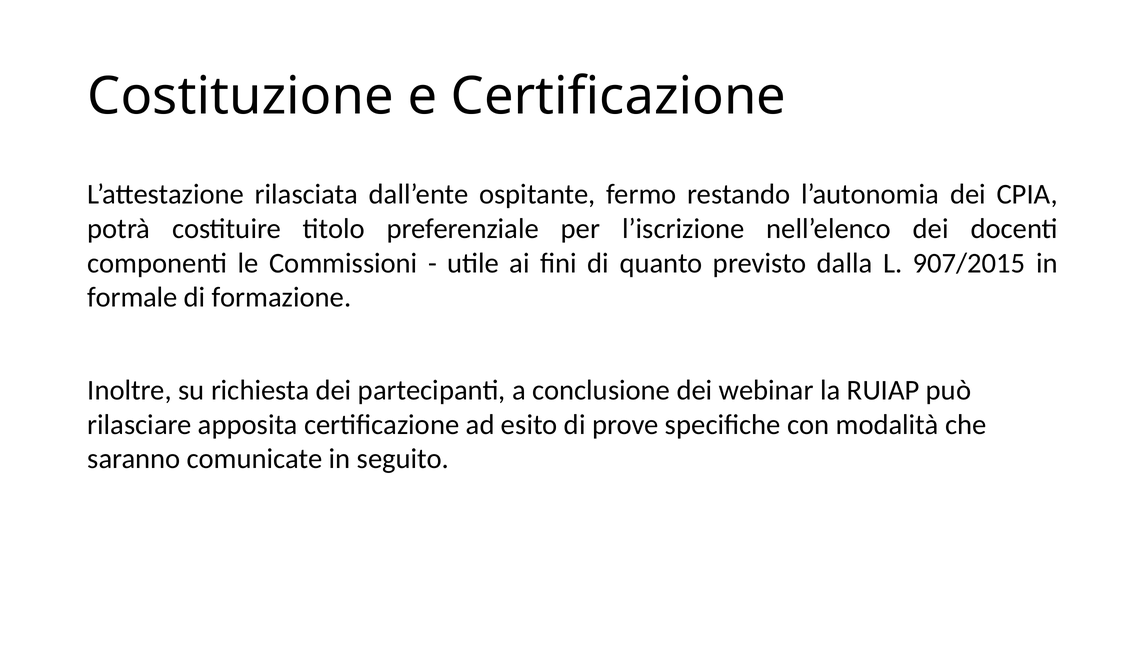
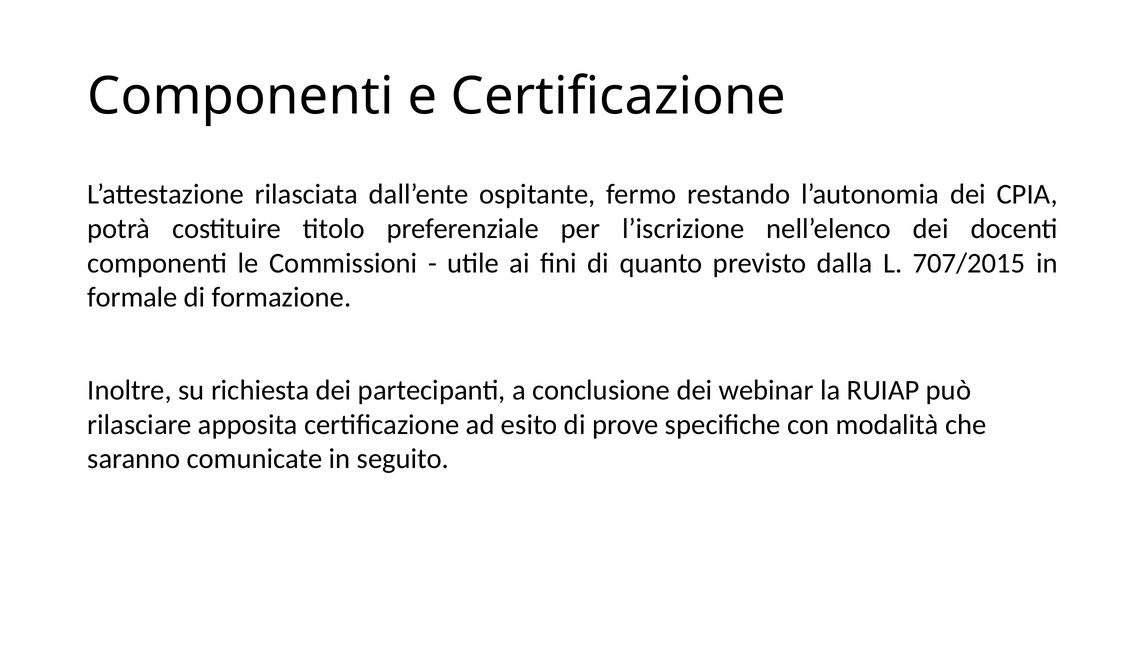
Costituzione at (241, 96): Costituzione -> Componenti
907/2015: 907/2015 -> 707/2015
